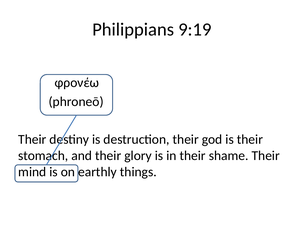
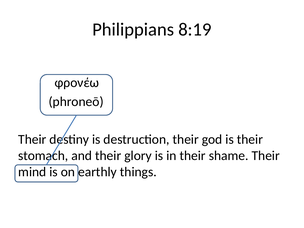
9:19: 9:19 -> 8:19
